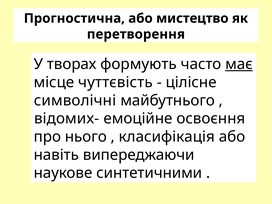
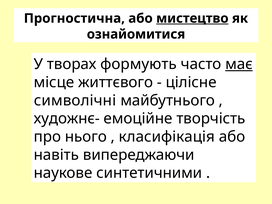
мистецтво underline: none -> present
перетворення: перетворення -> ознайомитися
чуттєвість: чуттєвість -> життєвого
відомих-: відомих- -> художнє-
освоєння: освоєння -> творчість
